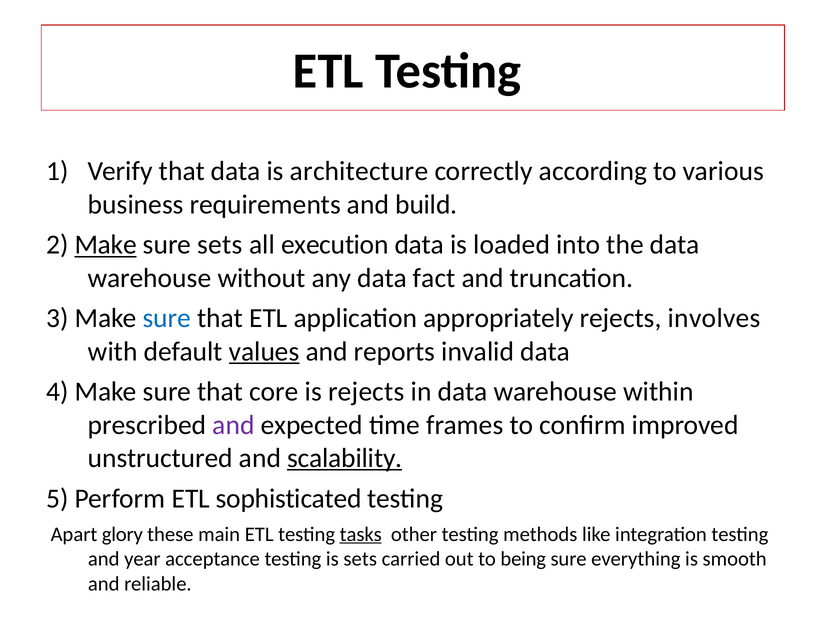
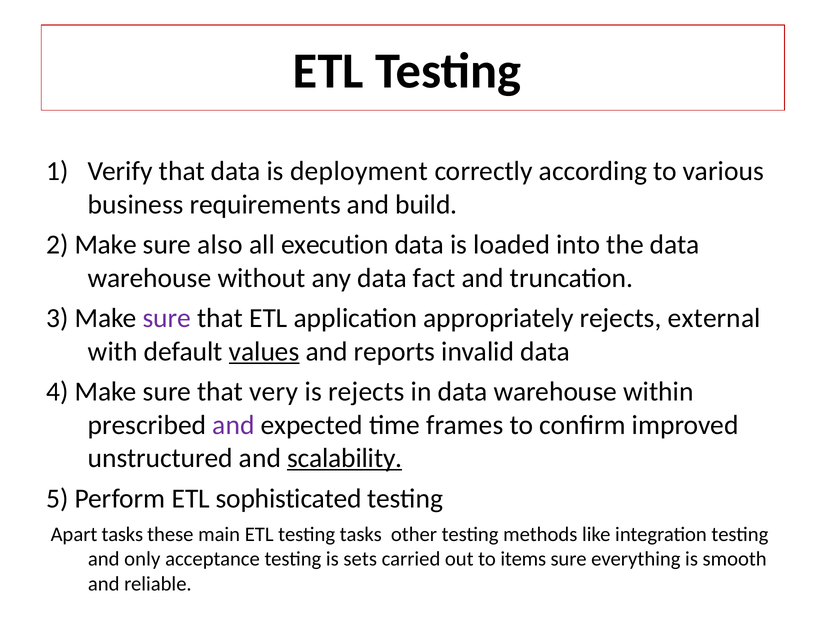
architecture: architecture -> deployment
Make at (106, 245) underline: present -> none
sure sets: sets -> also
sure at (167, 318) colour: blue -> purple
involves: involves -> external
core: core -> very
Apart glory: glory -> tasks
tasks at (361, 534) underline: present -> none
year: year -> only
being: being -> items
